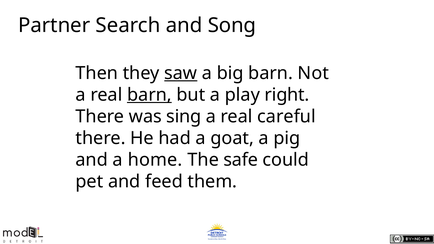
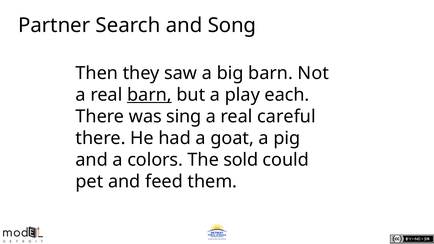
saw underline: present -> none
right: right -> each
home: home -> colors
safe: safe -> sold
